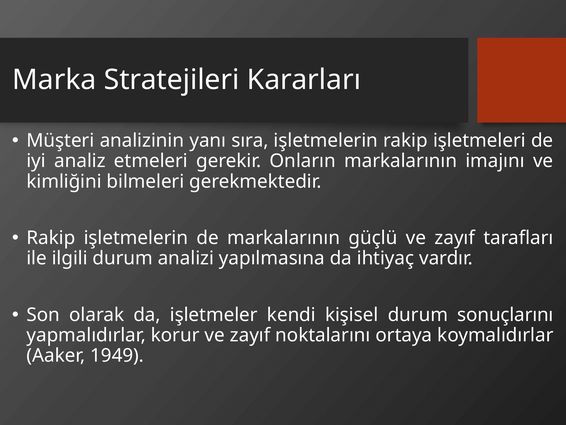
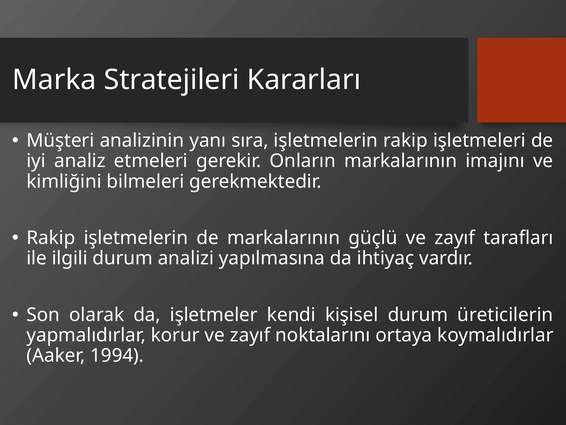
sonuçlarını: sonuçlarını -> üreticilerin
1949: 1949 -> 1994
